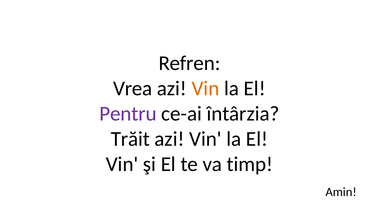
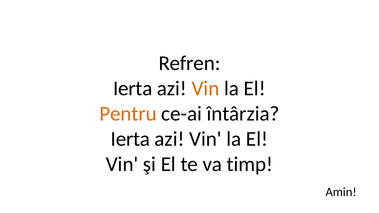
Vrea at (133, 88): Vrea -> Ierta
Pentru colour: purple -> orange
Trăit at (130, 139): Trăit -> Ierta
